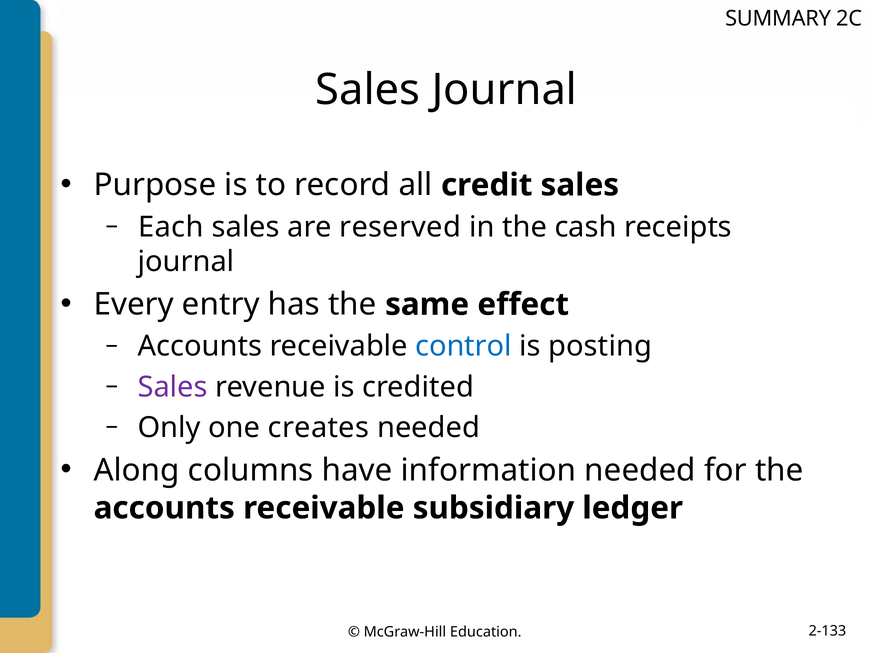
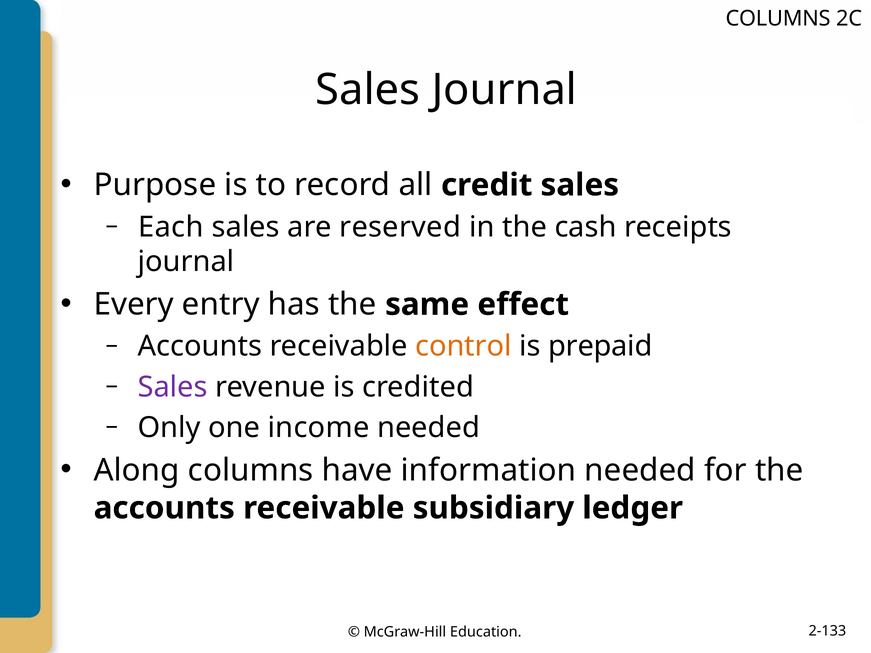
SUMMARY at (778, 19): SUMMARY -> COLUMNS
control colour: blue -> orange
posting: posting -> prepaid
creates: creates -> income
